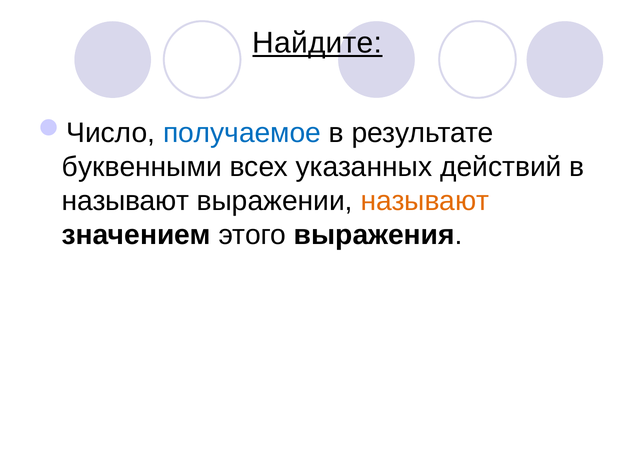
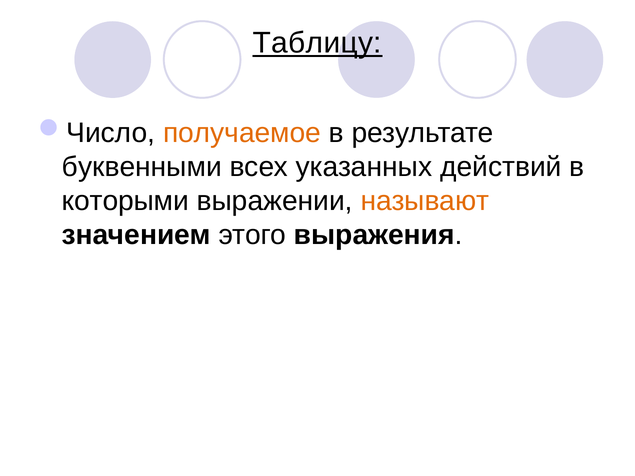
Найдите: Найдите -> Таблицу
получаемое colour: blue -> orange
называют at (125, 201): называют -> которыми
